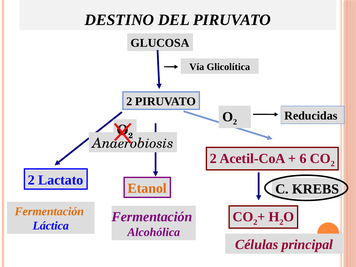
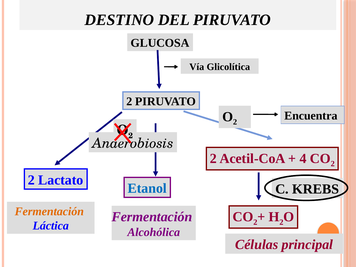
Reducidas: Reducidas -> Encuentra
6: 6 -> 4
Etanol colour: orange -> blue
